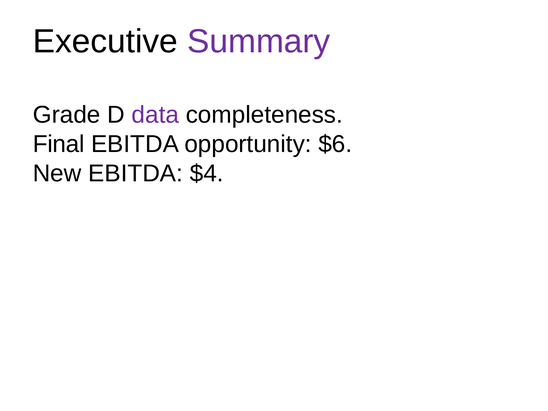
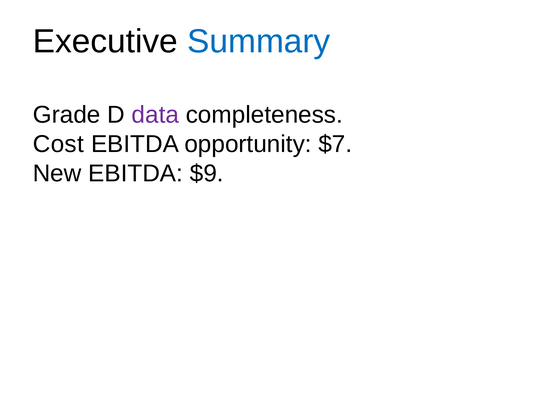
Summary colour: purple -> blue
Final: Final -> Cost
$6: $6 -> $7
$4: $4 -> $9
